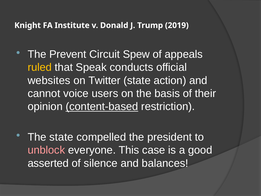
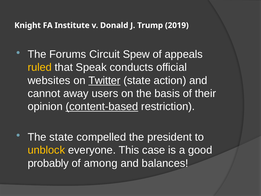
Prevent: Prevent -> Forums
Twitter underline: none -> present
voice: voice -> away
unblock colour: pink -> yellow
asserted: asserted -> probably
silence: silence -> among
